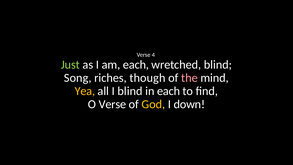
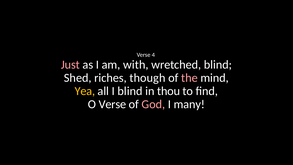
Just colour: light green -> pink
am each: each -> with
Song: Song -> Shed
in each: each -> thou
God colour: yellow -> pink
down: down -> many
